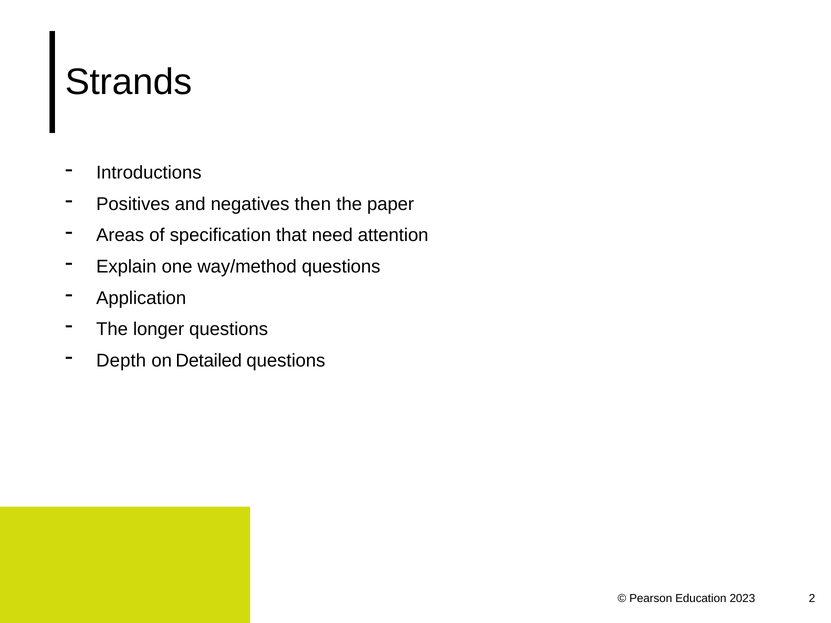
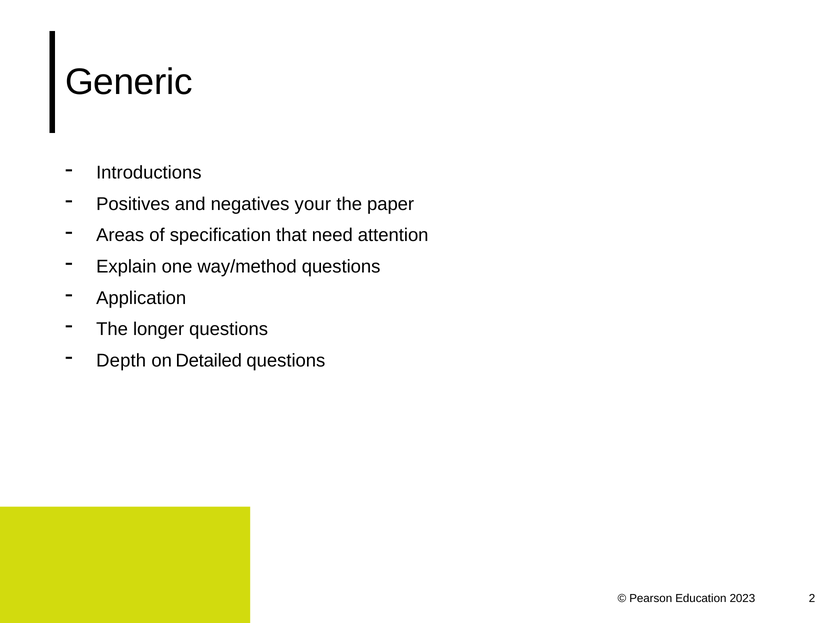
Strands: Strands -> Generic
then: then -> your
